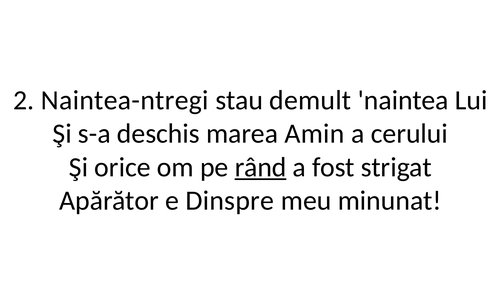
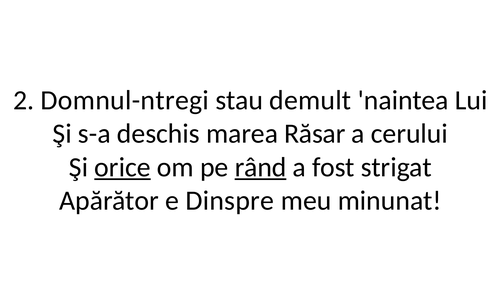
Naintea-ntregi: Naintea-ntregi -> Domnul-ntregi
Amin: Amin -> Răsar
orice underline: none -> present
